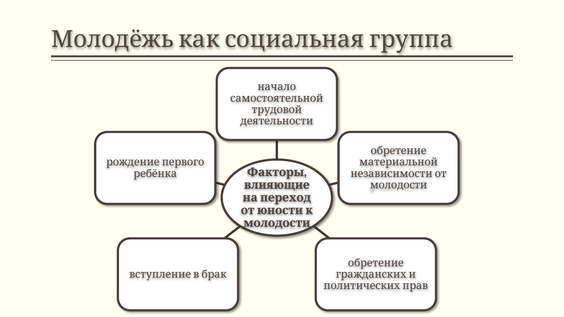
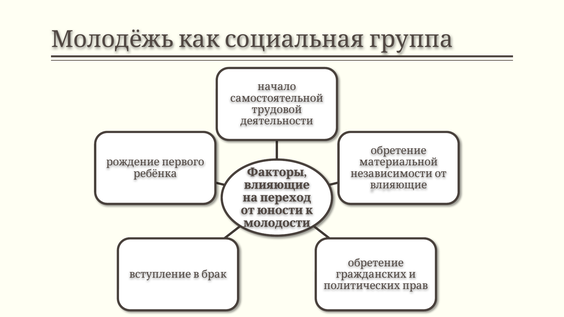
молодости at (399, 185): молодости -> влияющие
